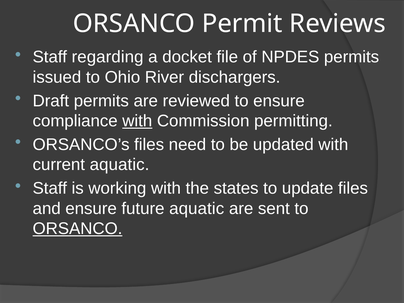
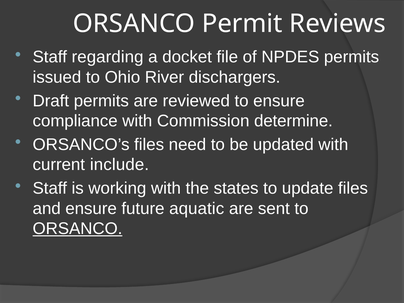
with at (137, 121) underline: present -> none
permitting: permitting -> determine
current aquatic: aquatic -> include
